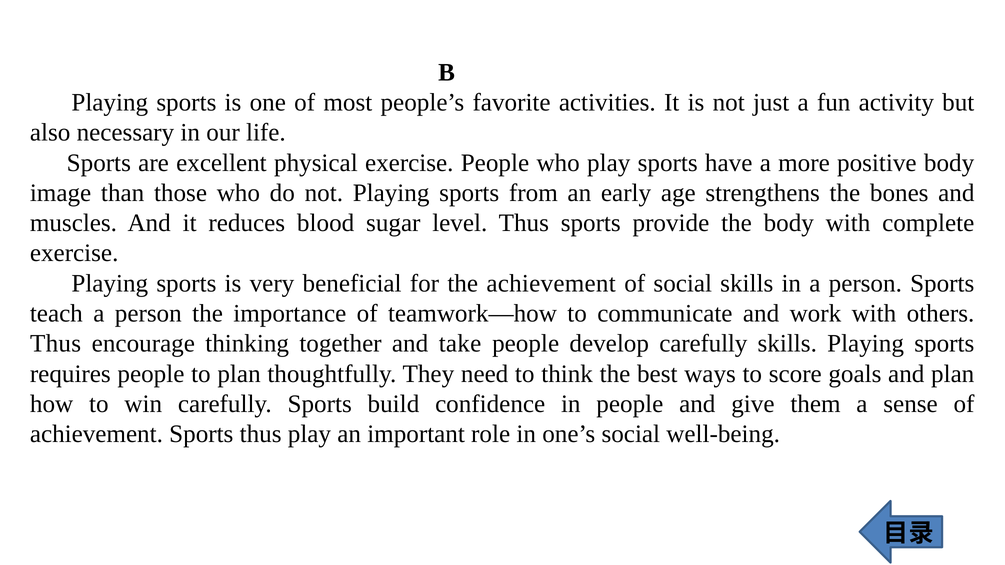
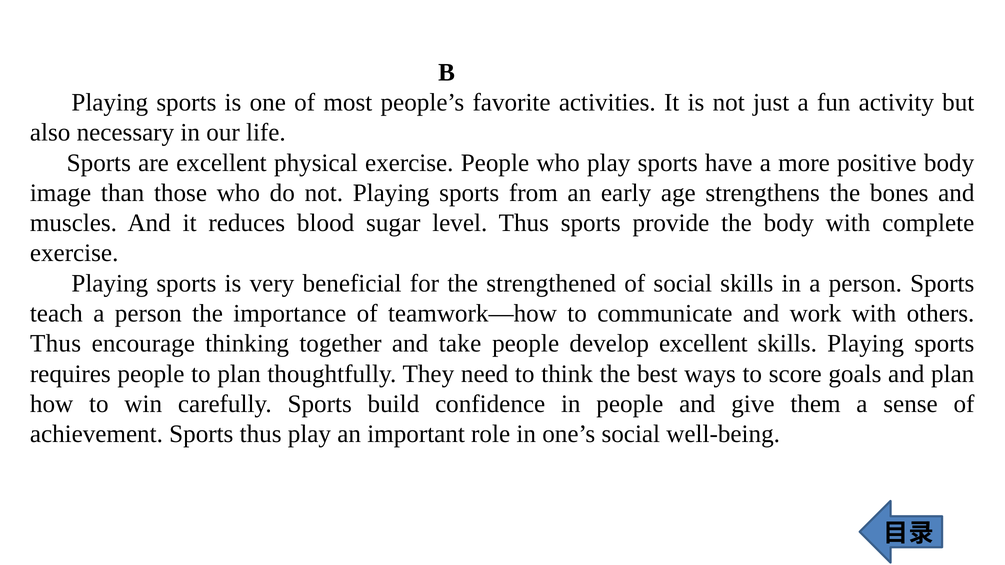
the achievement: achievement -> strengthened
develop carefully: carefully -> excellent
